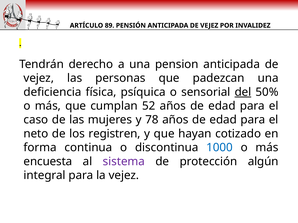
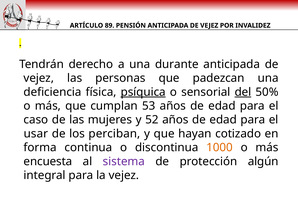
pension: pension -> durante
psíquica underline: none -> present
52: 52 -> 53
78: 78 -> 52
neto: neto -> usar
registren: registren -> perciban
1000 colour: blue -> orange
